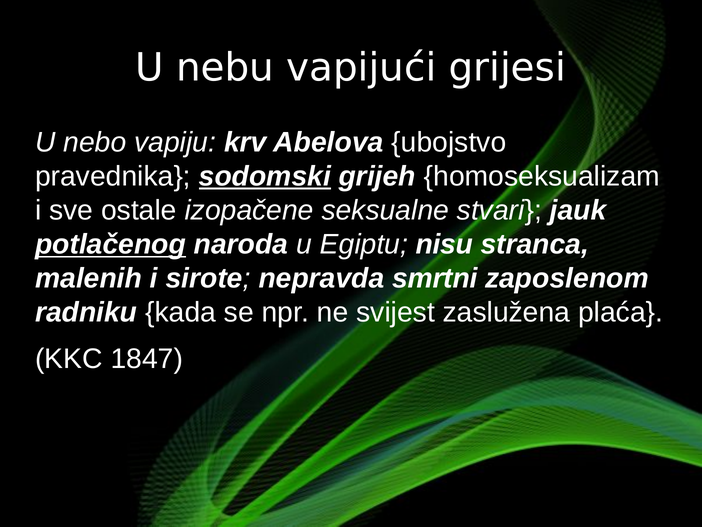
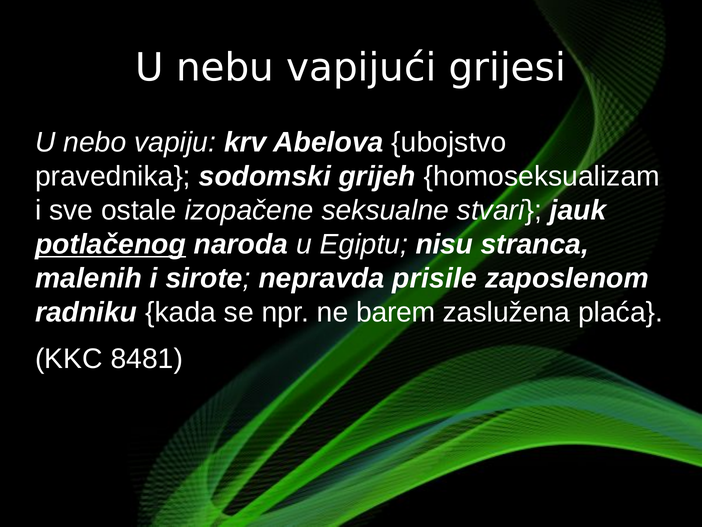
sodomski underline: present -> none
smrtni: smrtni -> prisile
svijest: svijest -> barem
1847: 1847 -> 8481
